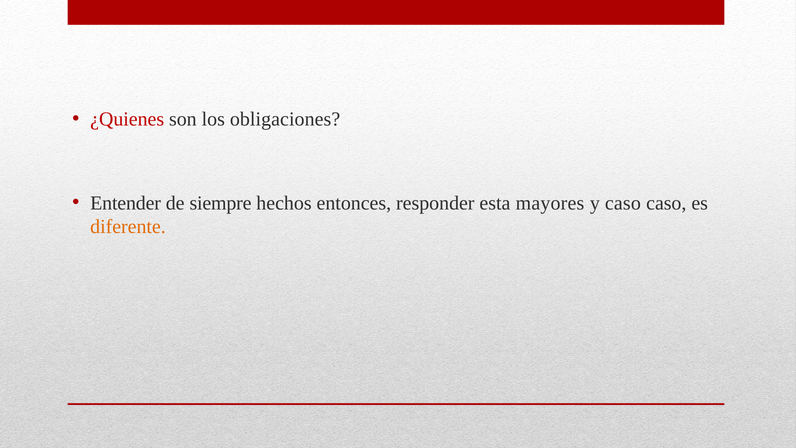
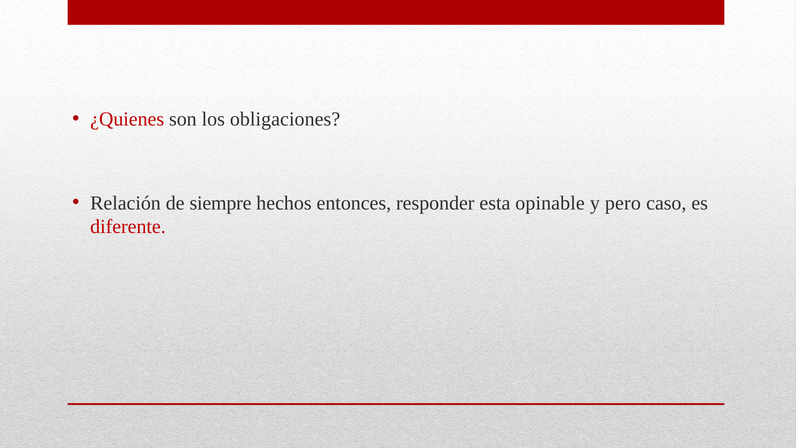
Entender: Entender -> Relación
mayores: mayores -> opinable
y caso: caso -> pero
diferente colour: orange -> red
